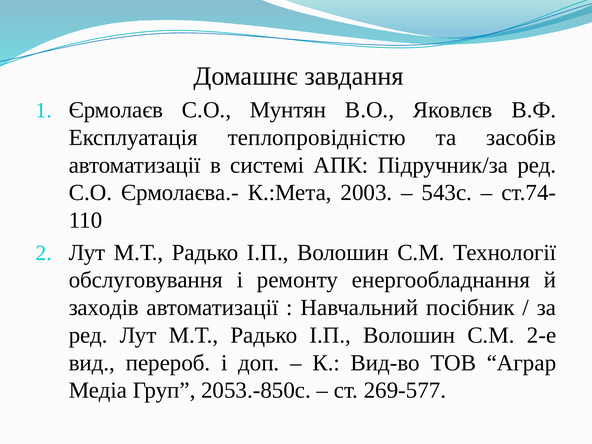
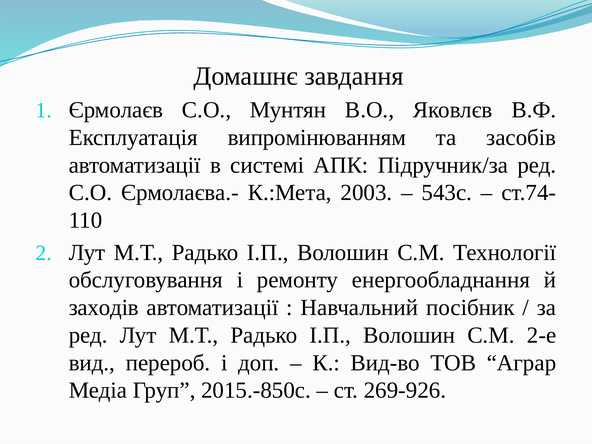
теплопровідністю: теплопровідністю -> випромінюванням
2053.-850с: 2053.-850с -> 2015.-850с
269-577: 269-577 -> 269-926
